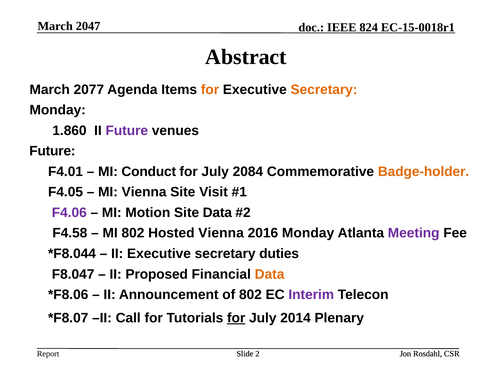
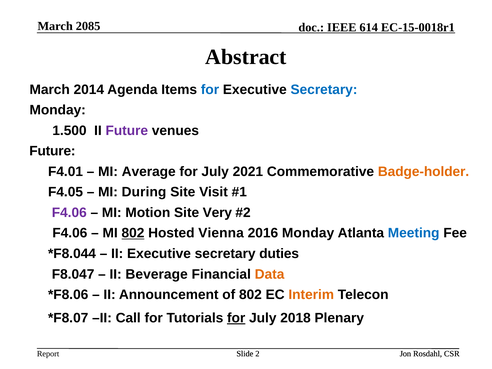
2047: 2047 -> 2085
824: 824 -> 614
2077: 2077 -> 2014
for at (210, 90) colour: orange -> blue
Secretary at (324, 90) colour: orange -> blue
1.860: 1.860 -> 1.500
Conduct: Conduct -> Average
2084: 2084 -> 2021
MI Vienna: Vienna -> During
Site Data: Data -> Very
F4.58 at (70, 233): F4.58 -> F4.06
802 at (133, 233) underline: none -> present
Meeting colour: purple -> blue
Proposed: Proposed -> Beverage
Interim colour: purple -> orange
2014: 2014 -> 2018
